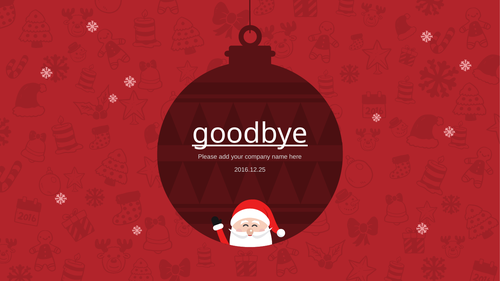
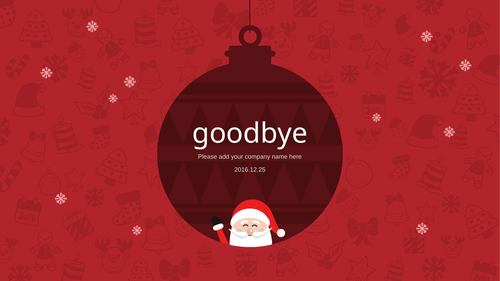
goodbye underline: present -> none
